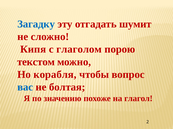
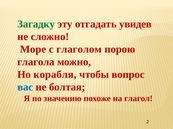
Загадку colour: blue -> green
шумит: шумит -> увидев
Кипя: Кипя -> Море
текстом: текстом -> глагола
